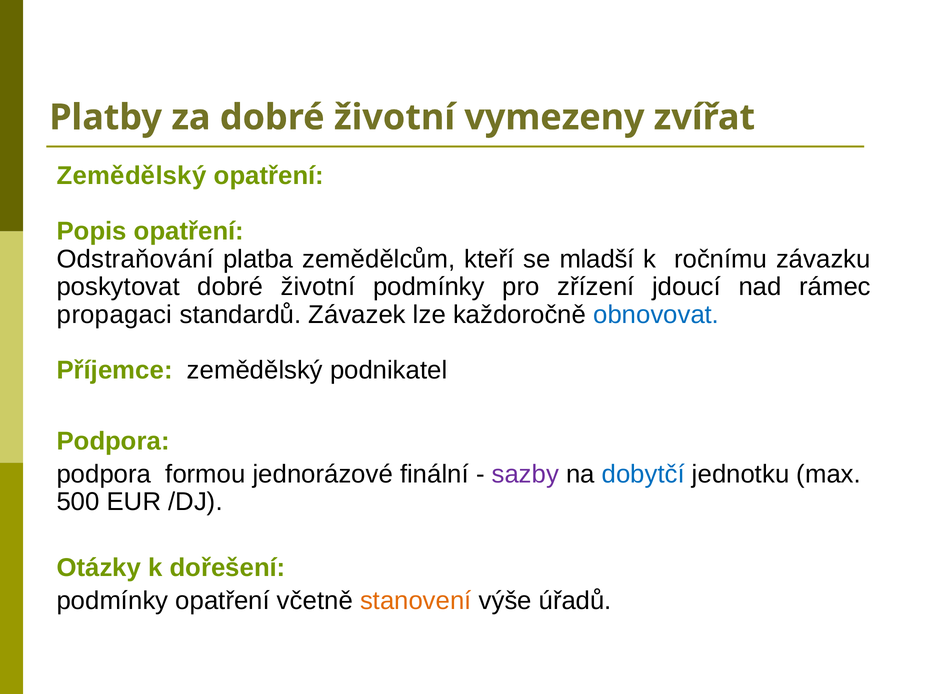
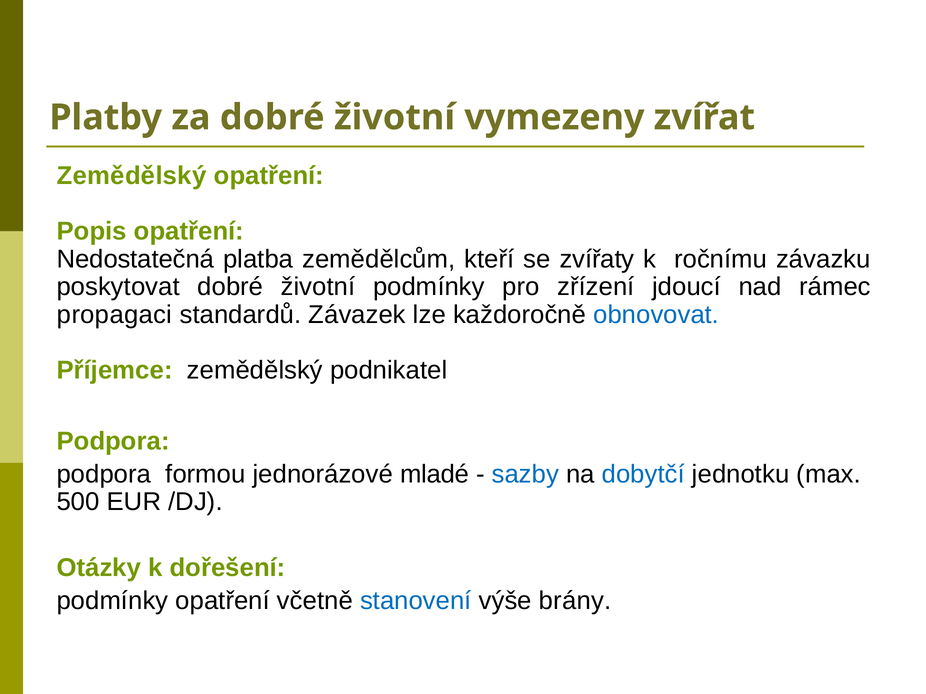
Odstraňování: Odstraňování -> Nedostatečná
mladší: mladší -> zvířaty
finální: finální -> mladé
sazby colour: purple -> blue
stanovení colour: orange -> blue
úřadů: úřadů -> brány
